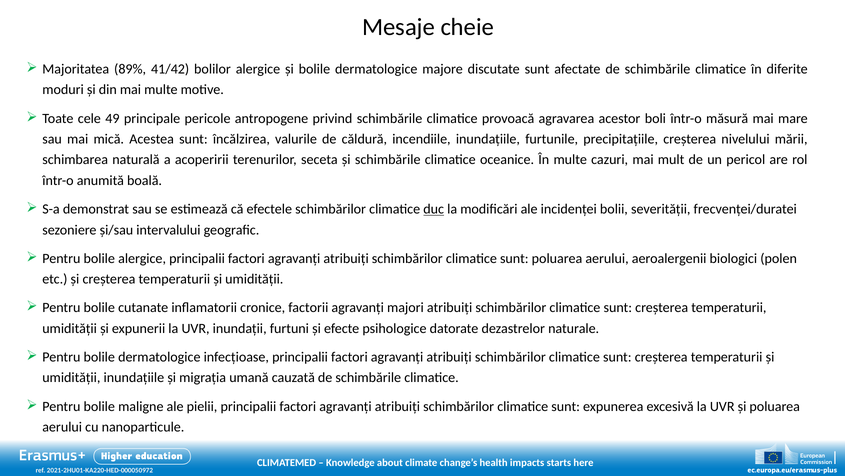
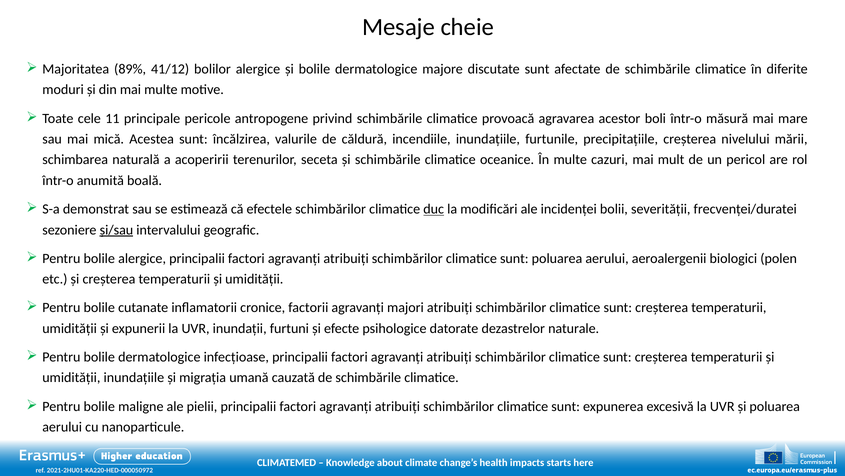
41/42: 41/42 -> 41/12
49: 49 -> 11
și/sau underline: none -> present
